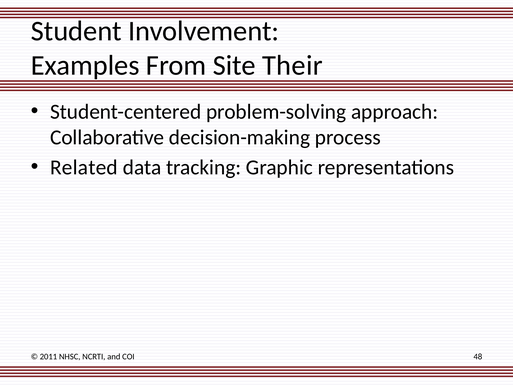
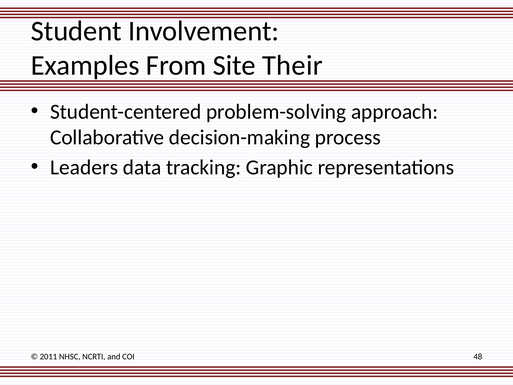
Related: Related -> Leaders
